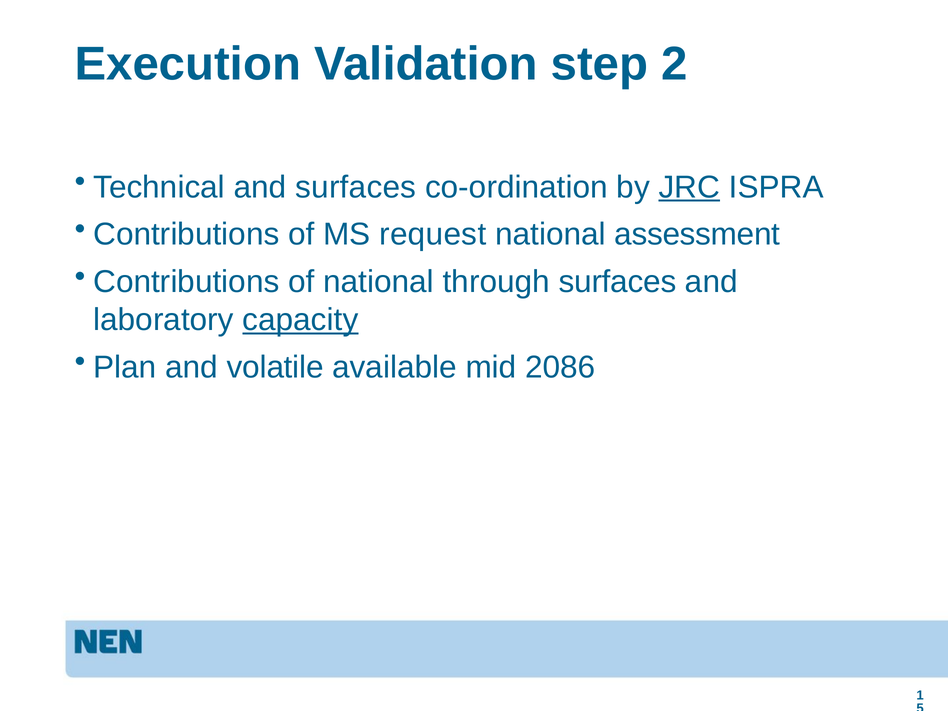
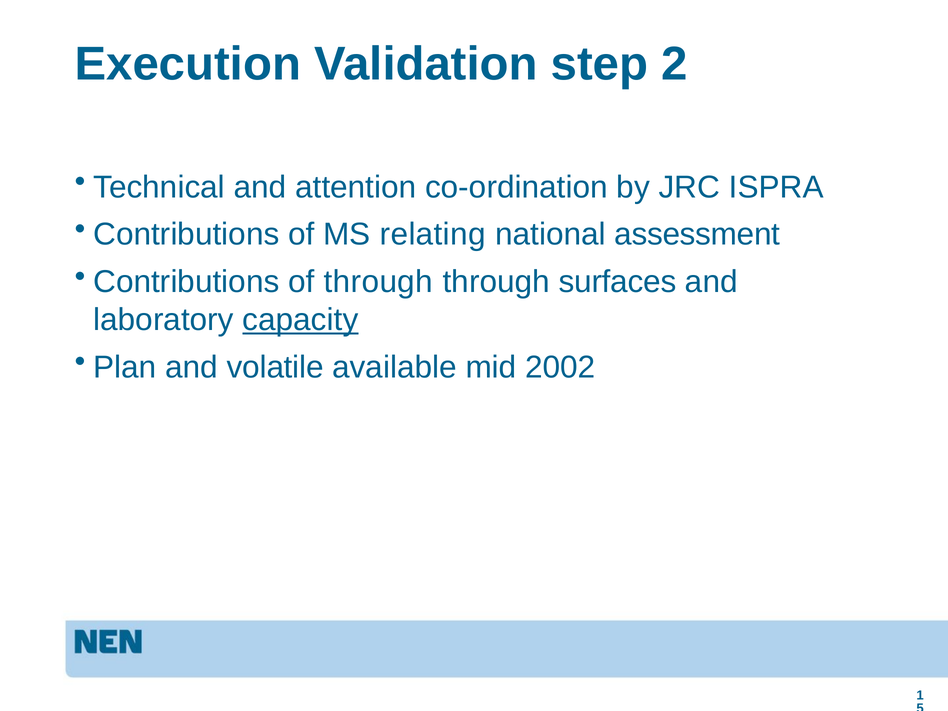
and surfaces: surfaces -> attention
JRC underline: present -> none
request: request -> relating
of national: national -> through
2086: 2086 -> 2002
